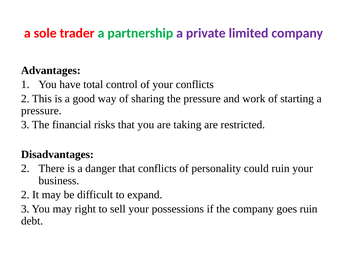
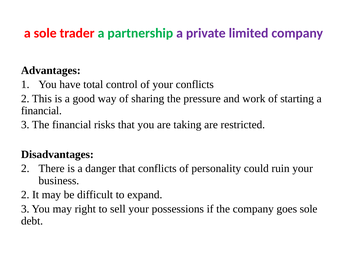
pressure at (41, 111): pressure -> financial
goes ruin: ruin -> sole
